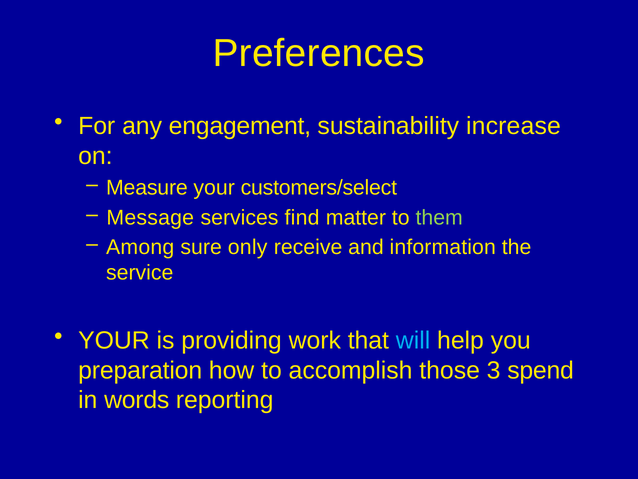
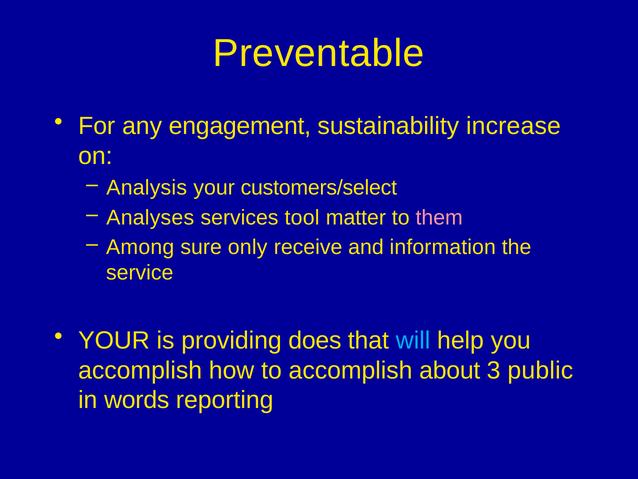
Preferences: Preferences -> Preventable
Measure: Measure -> Analysis
Message: Message -> Analyses
find: find -> tool
them colour: light green -> pink
work: work -> does
preparation at (140, 370): preparation -> accomplish
those: those -> about
spend: spend -> public
